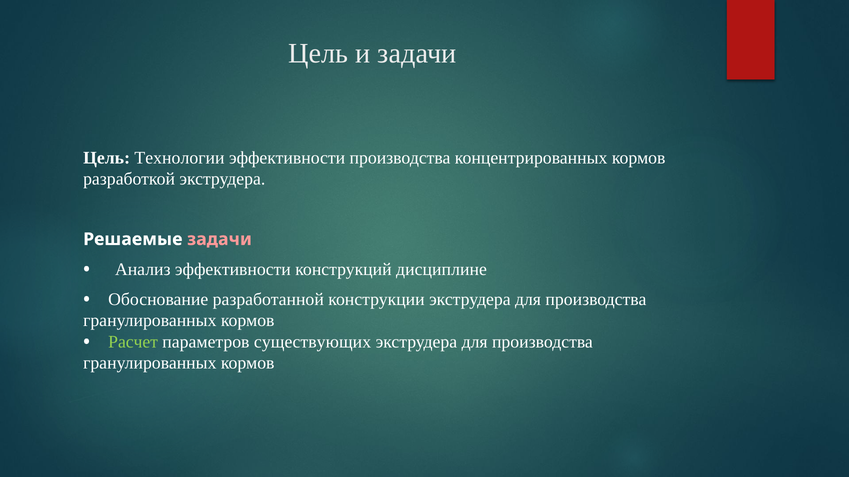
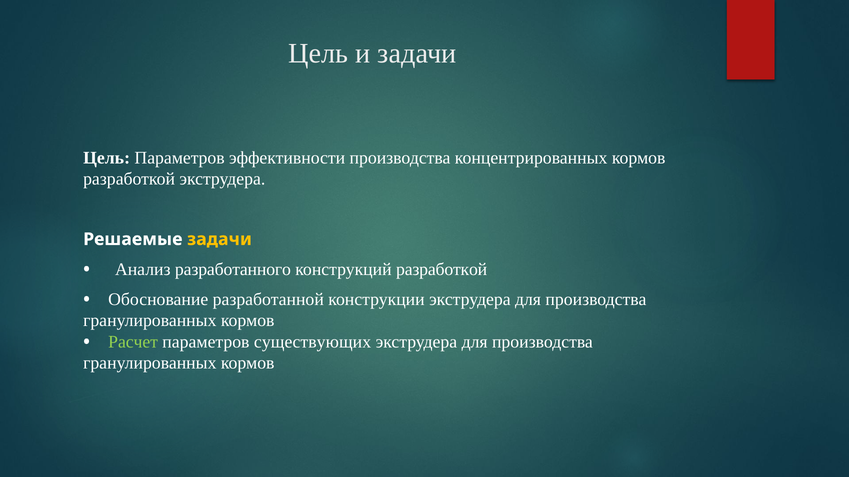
Цель Технологии: Технологии -> Параметров
задачи at (219, 240) colour: pink -> yellow
Анализ эффективности: эффективности -> разработанного
конструкций дисциплине: дисциплине -> разработкой
